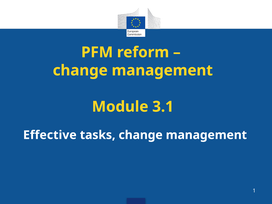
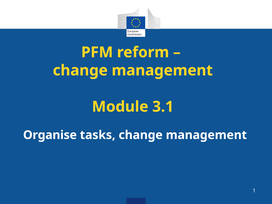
Effective: Effective -> Organise
